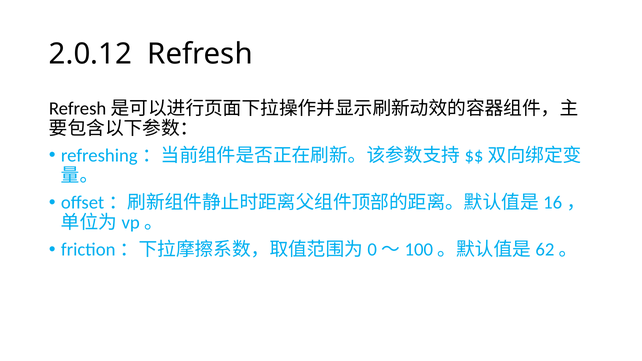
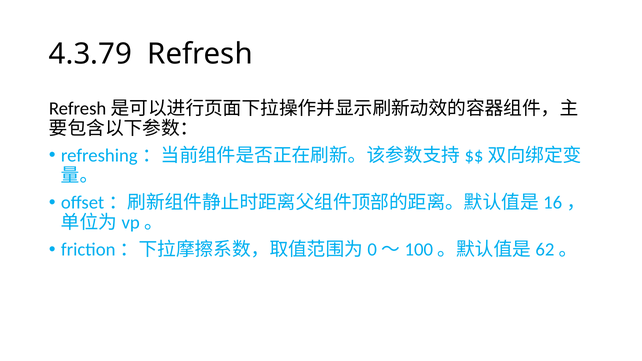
2.0.12: 2.0.12 -> 4.3.79
